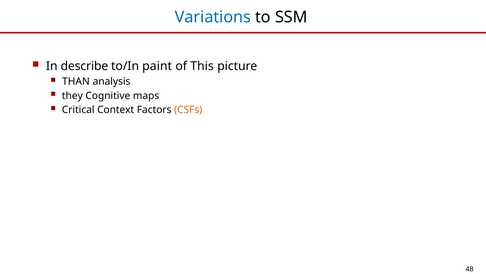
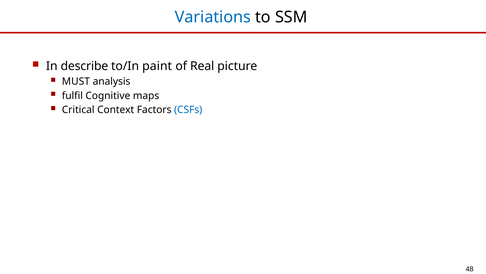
This: This -> Real
THAN: THAN -> MUST
they: they -> fulfil
CSFs colour: orange -> blue
